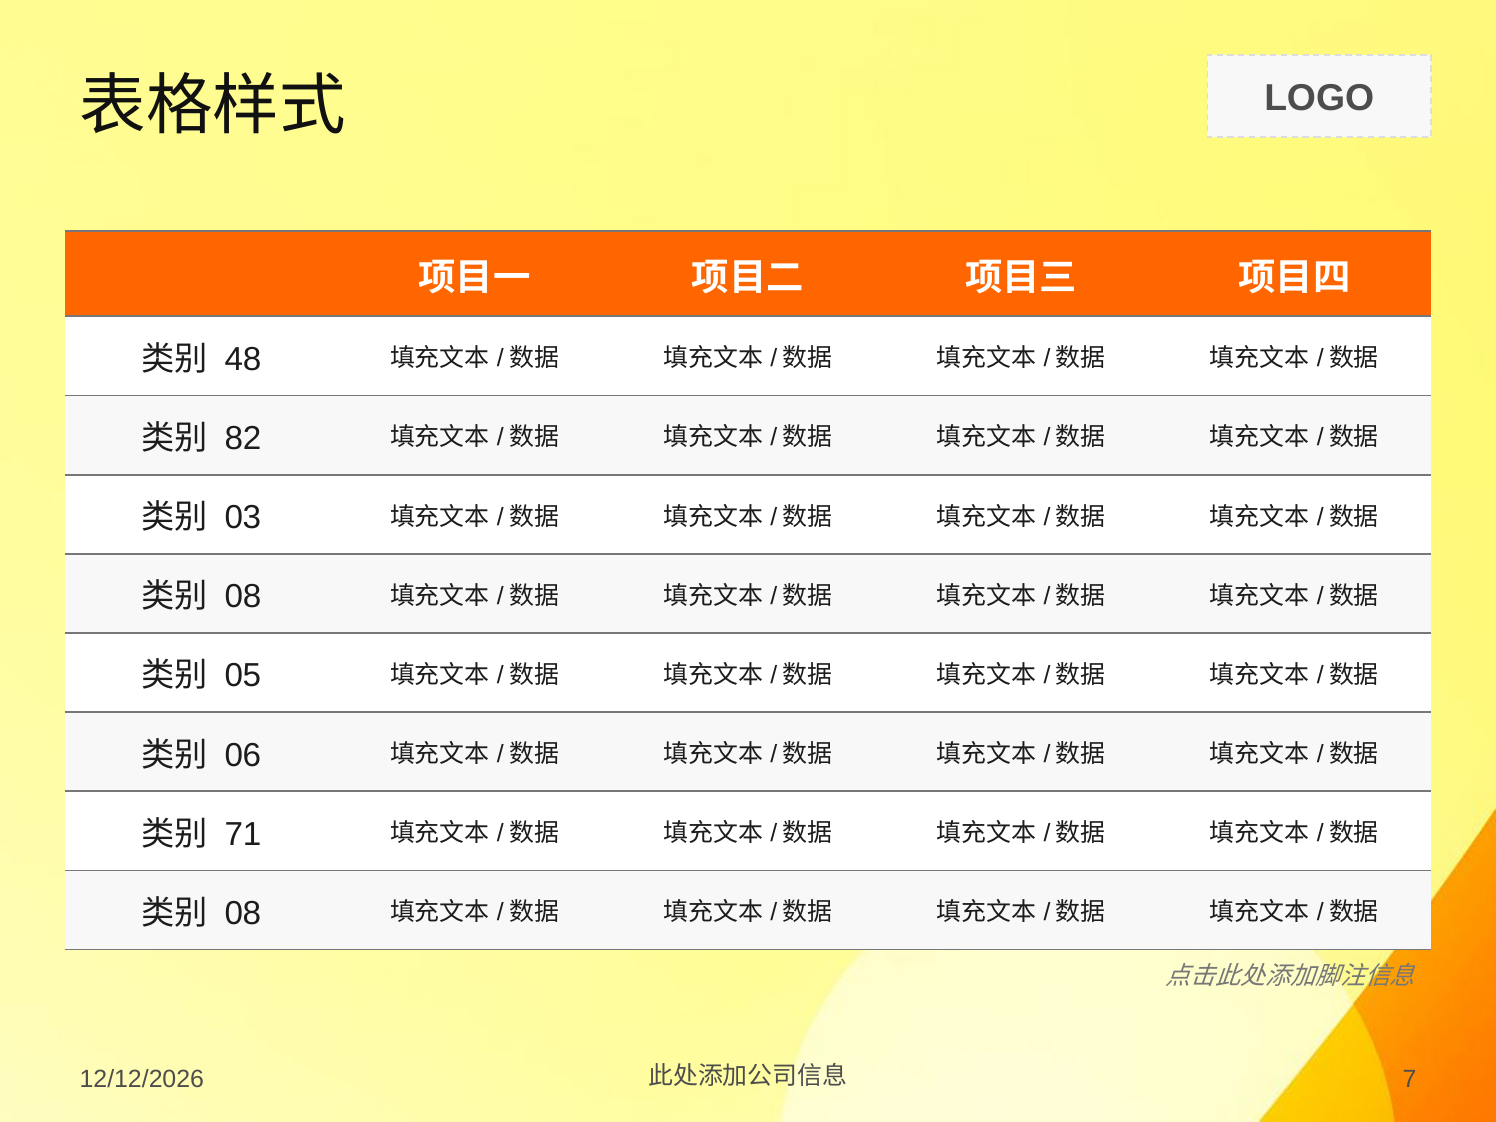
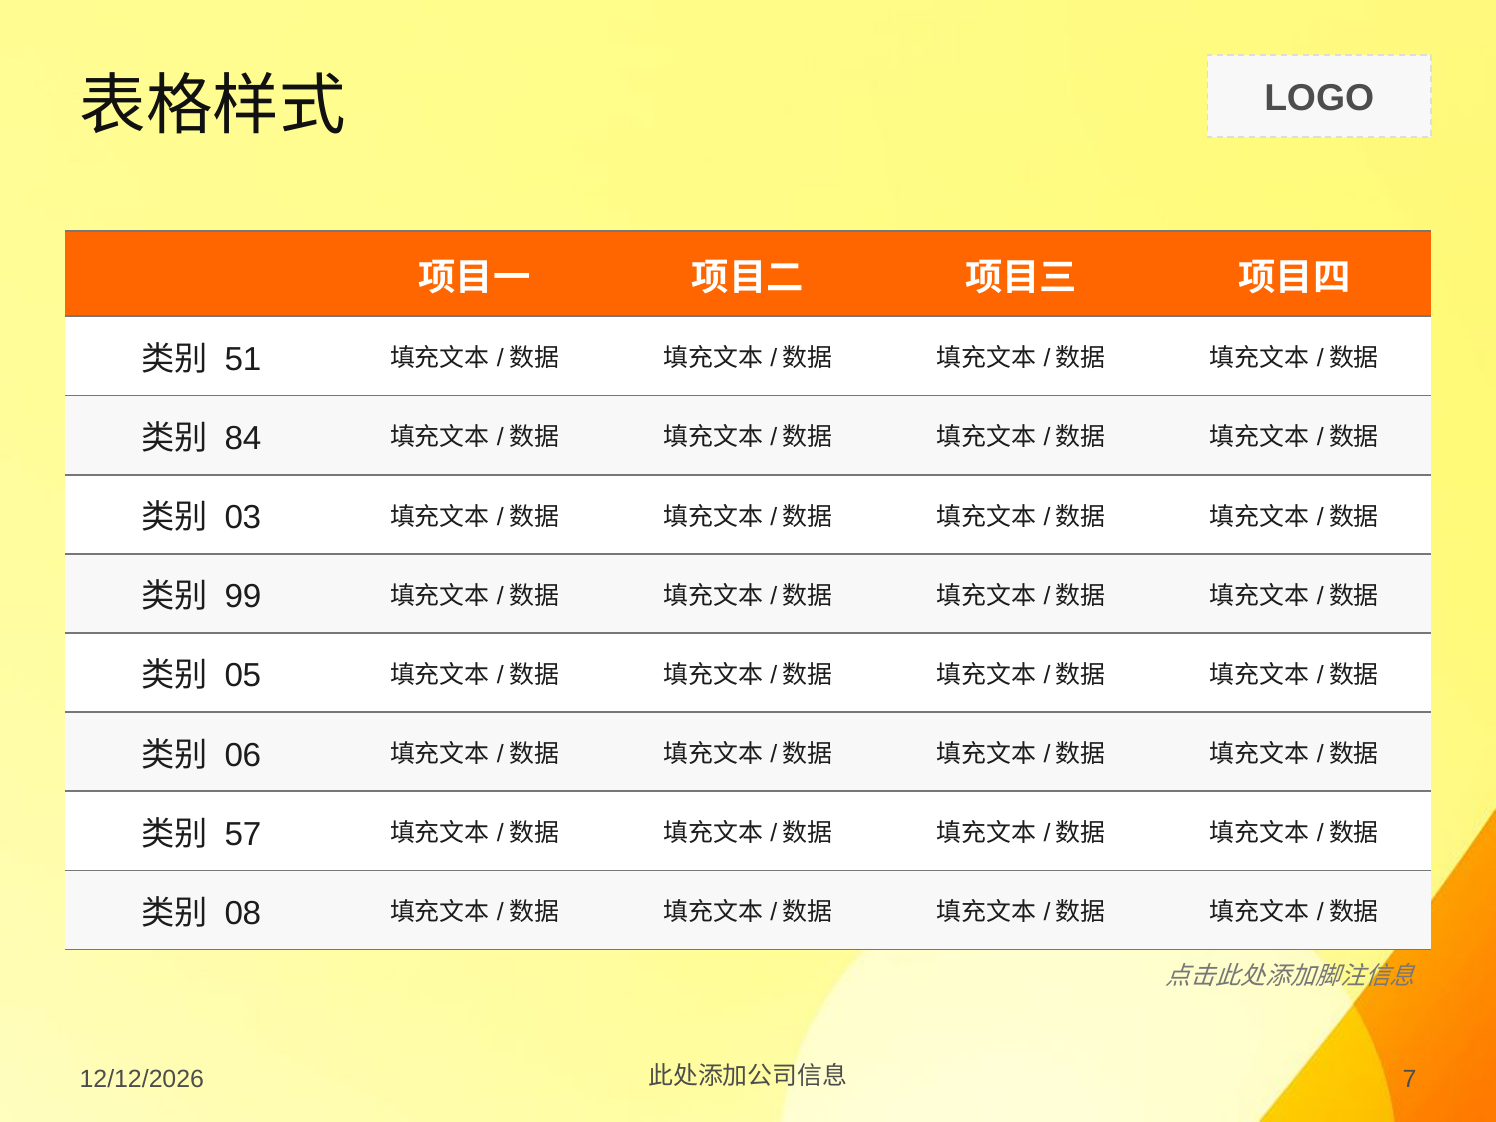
48: 48 -> 51
82: 82 -> 84
08 at (243, 597): 08 -> 99
71: 71 -> 57
